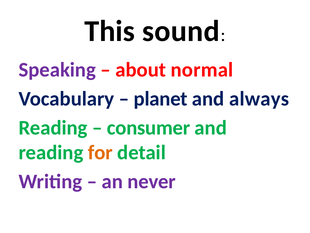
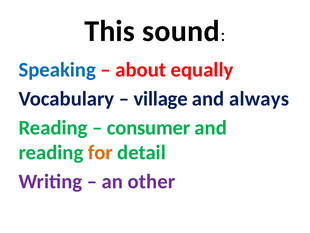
Speaking colour: purple -> blue
normal: normal -> equally
planet: planet -> village
never: never -> other
